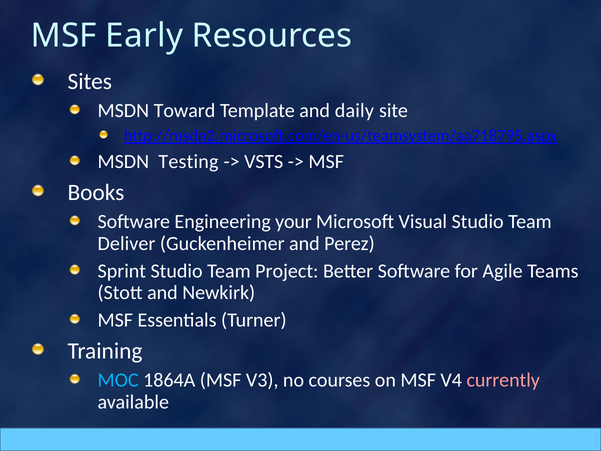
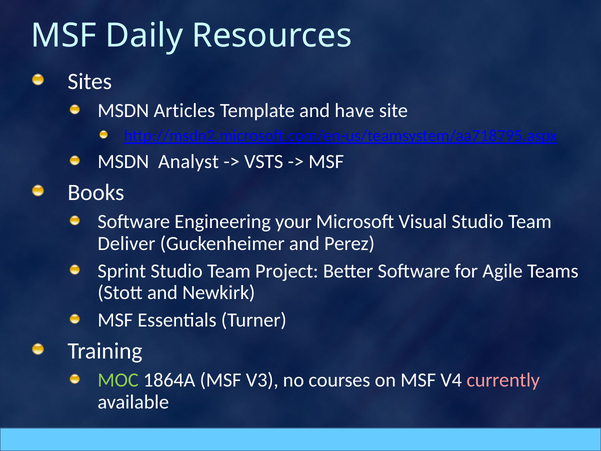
Early: Early -> Daily
Toward: Toward -> Articles
daily: daily -> have
Testing: Testing -> Analyst
MOC colour: light blue -> light green
